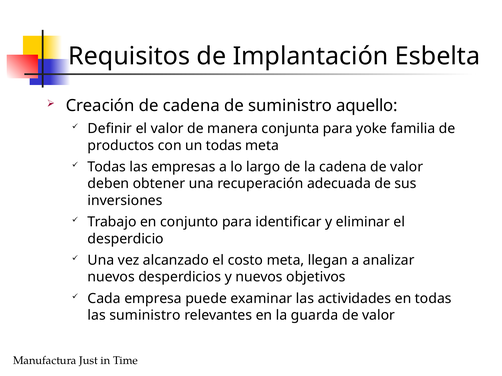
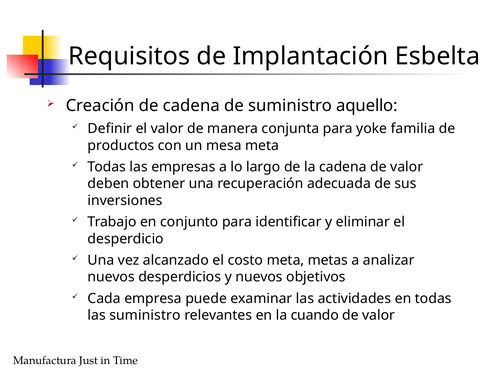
un todas: todas -> mesa
llegan: llegan -> metas
guarda: guarda -> cuando
